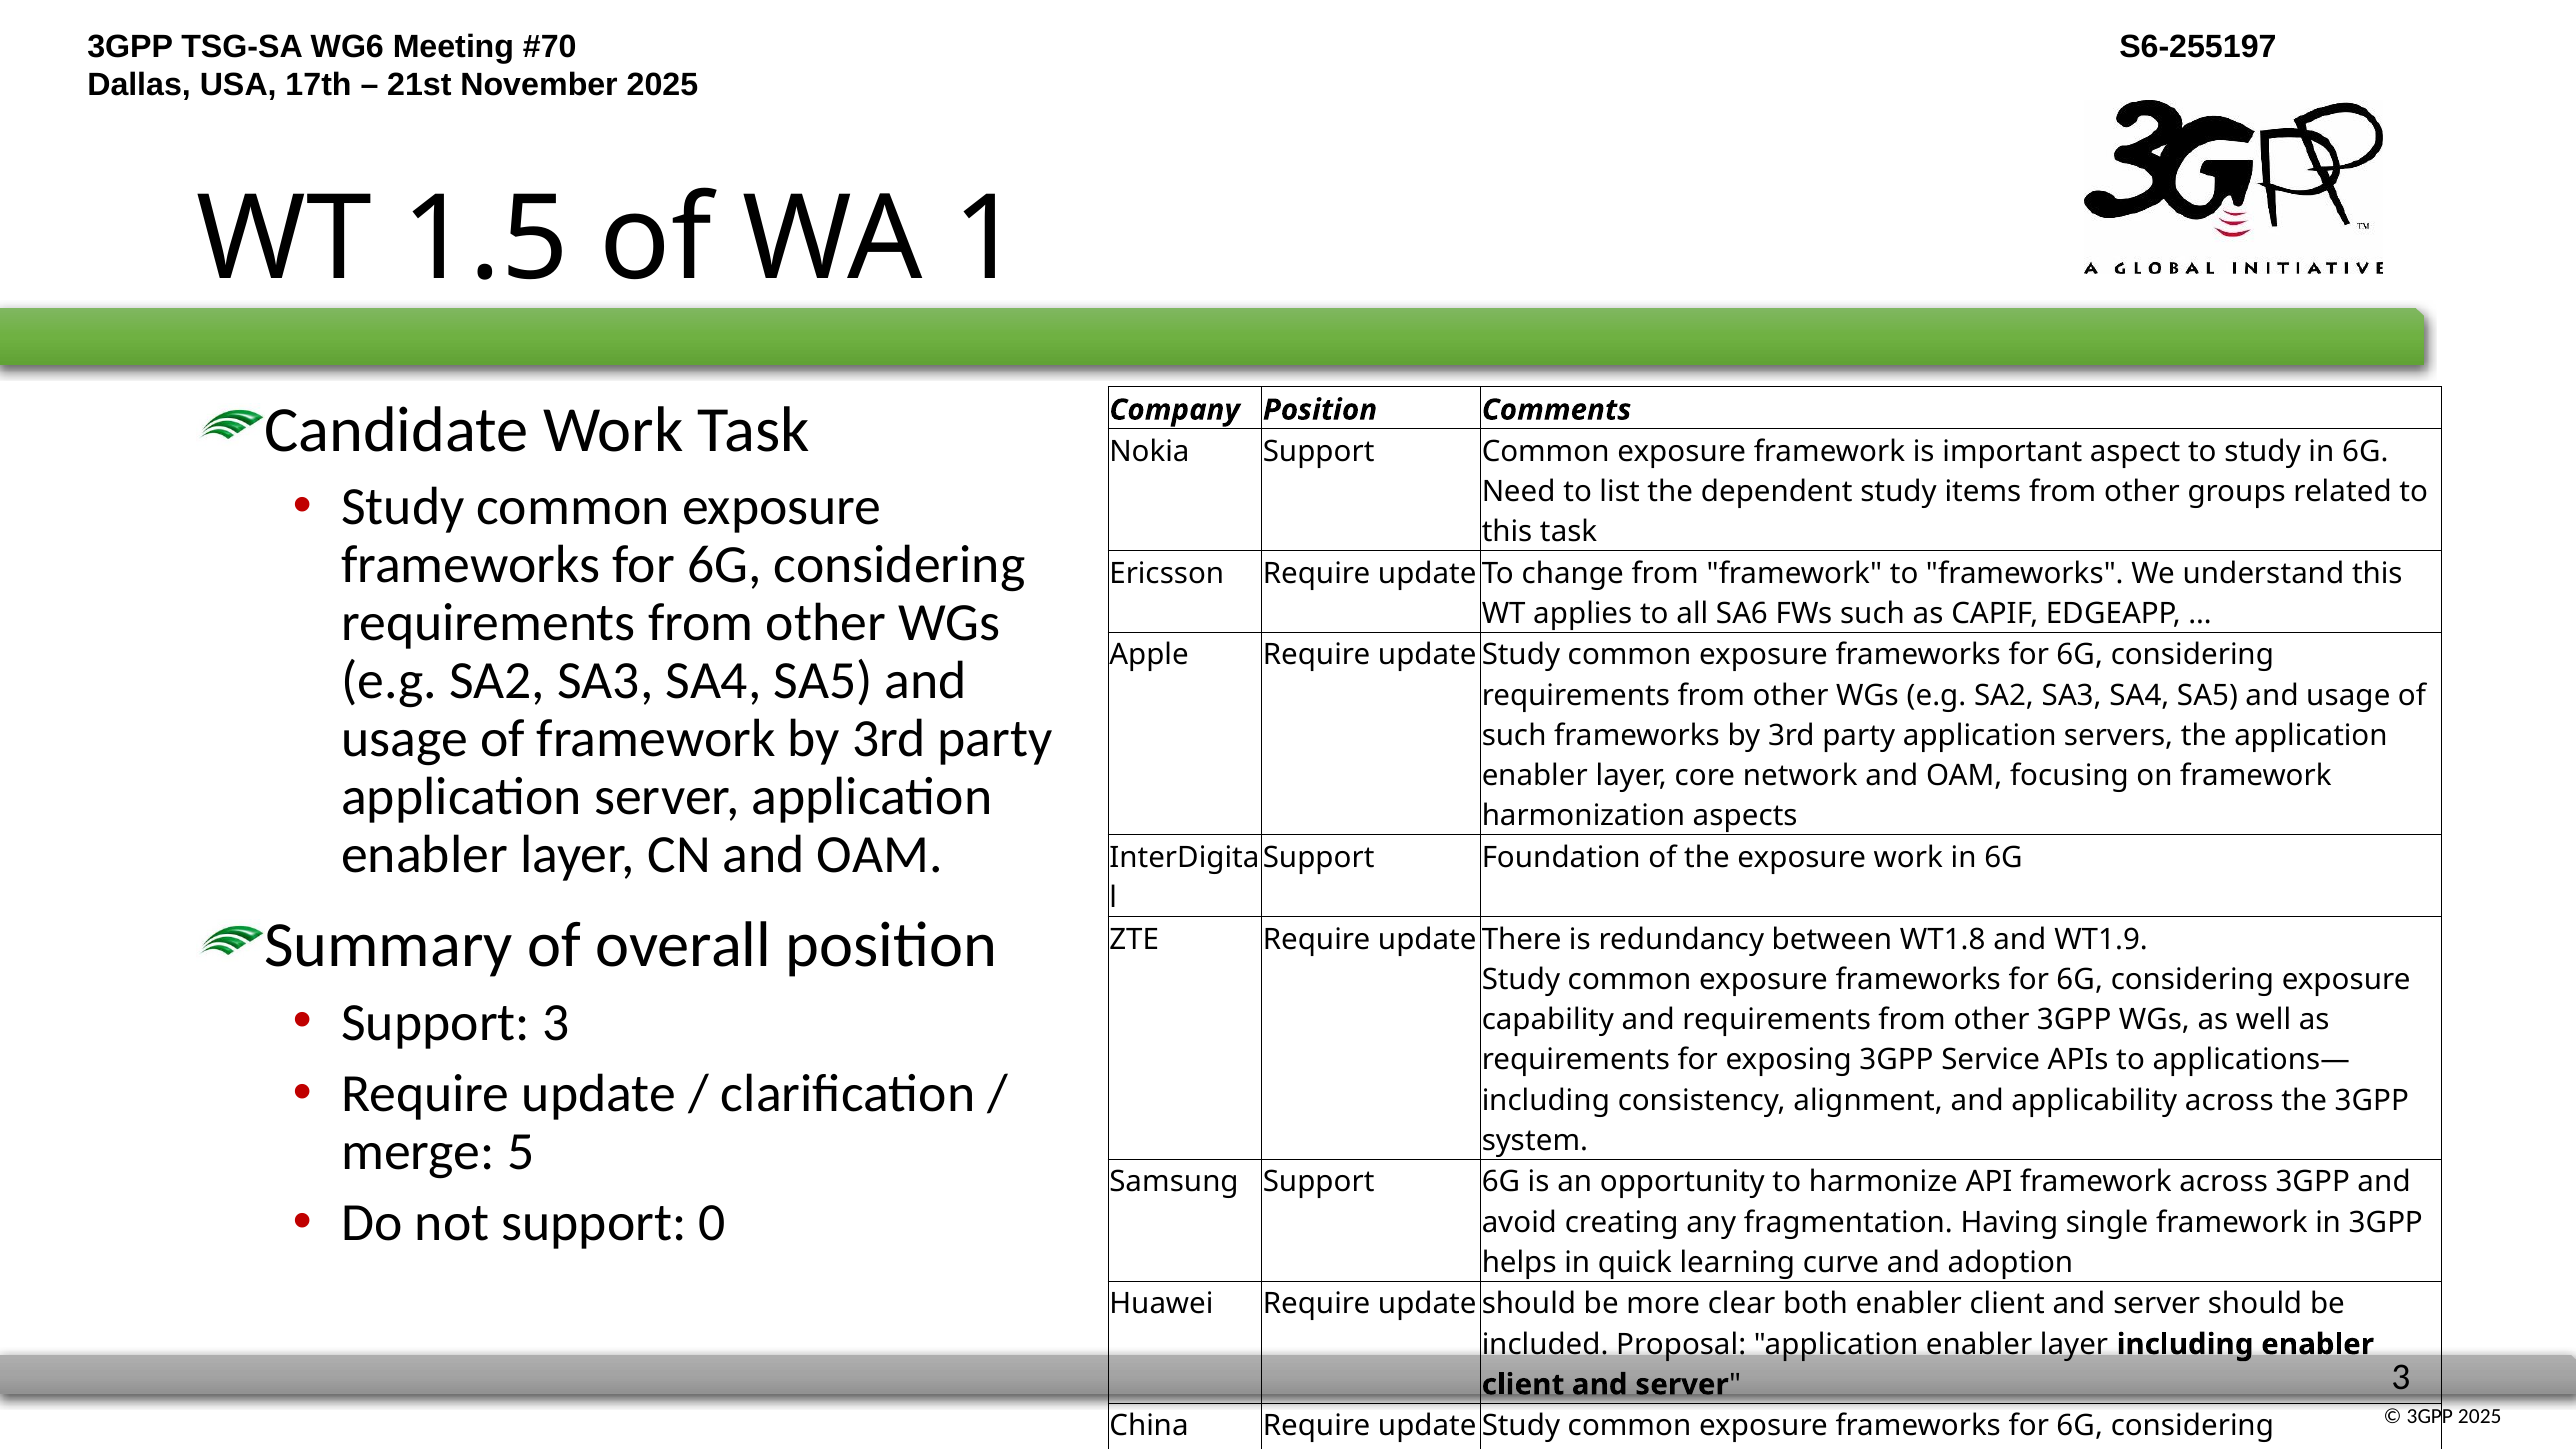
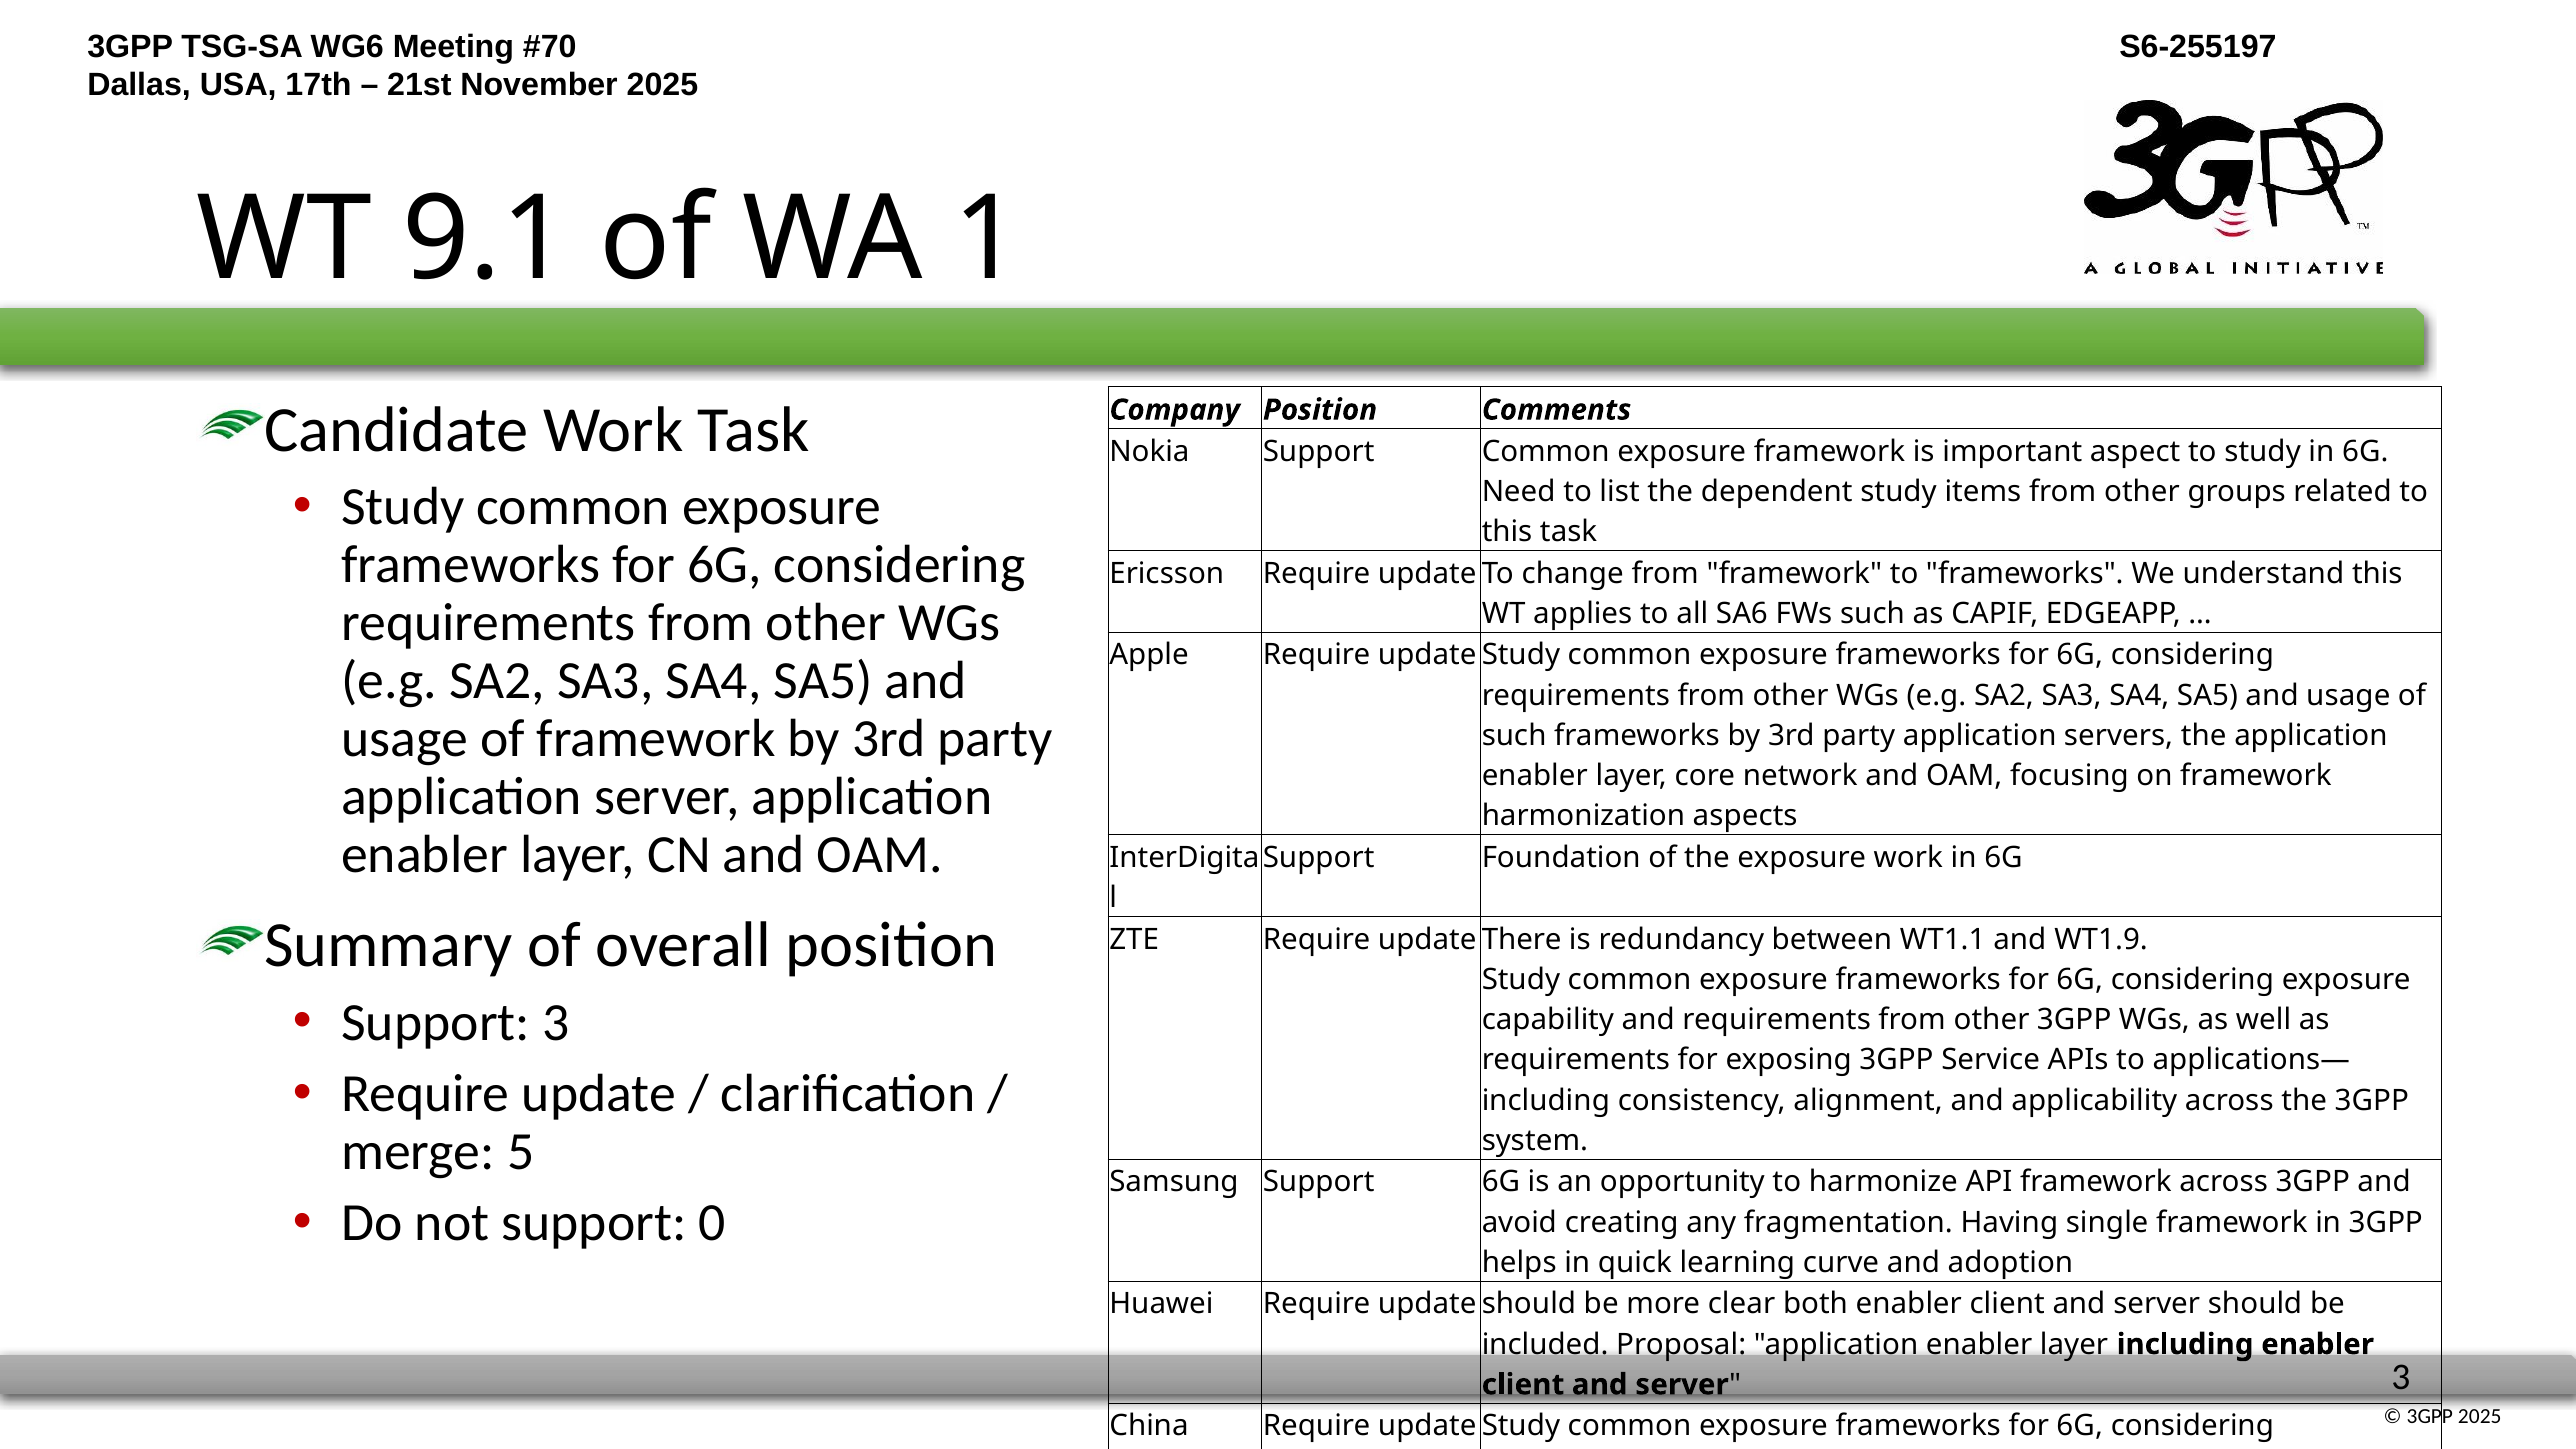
1.5: 1.5 -> 9.1
WT1.8: WT1.8 -> WT1.1
